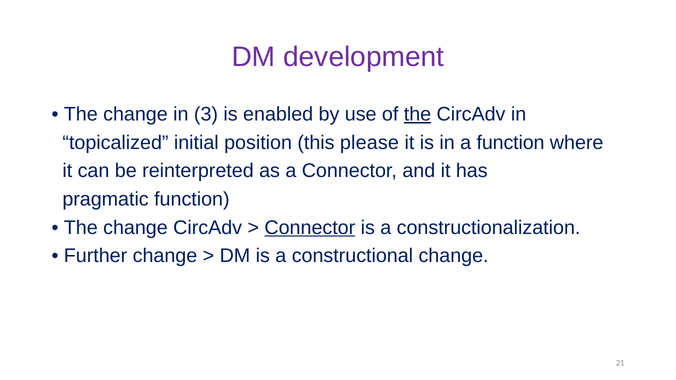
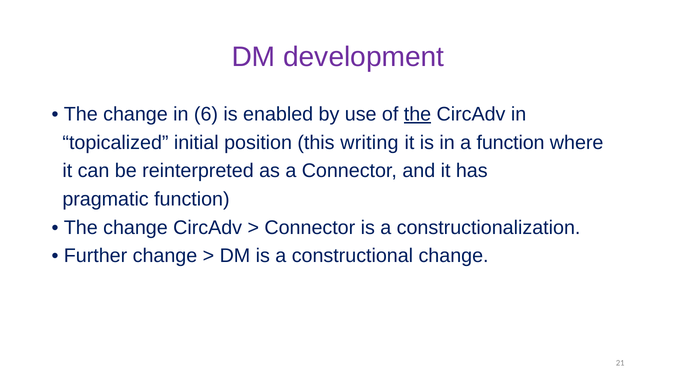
3: 3 -> 6
please: please -> writing
Connector at (310, 228) underline: present -> none
